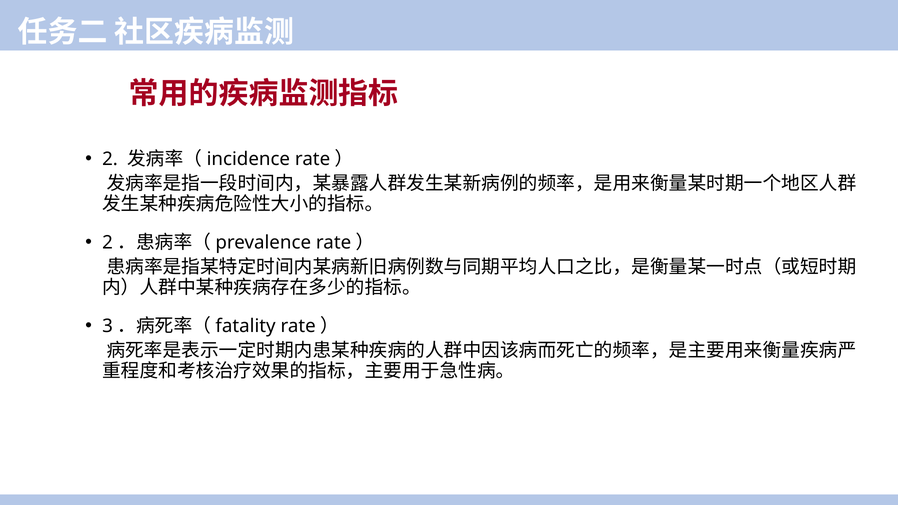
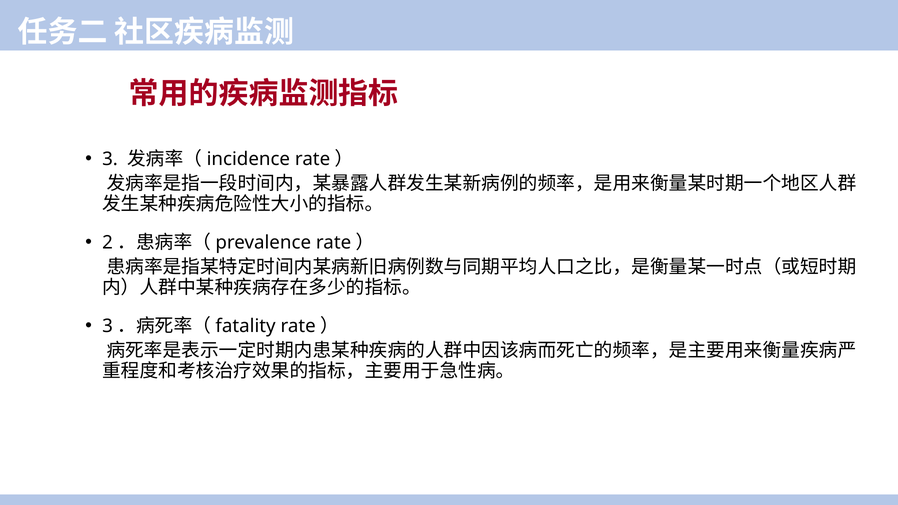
2 at (110, 159): 2 -> 3
